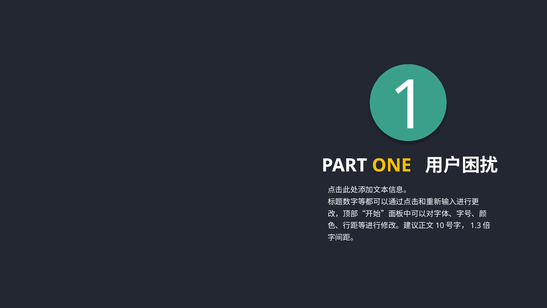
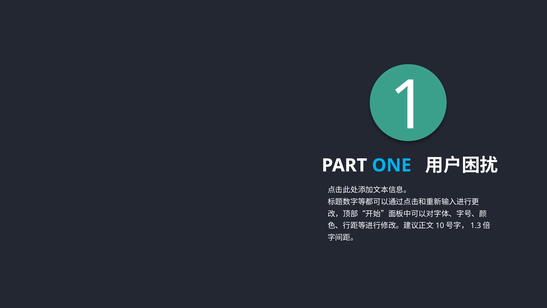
ONE colour: yellow -> light blue
